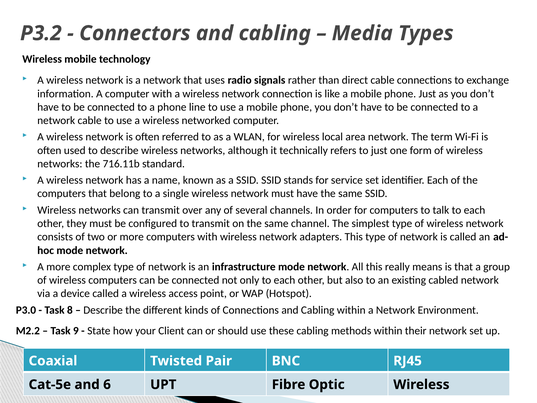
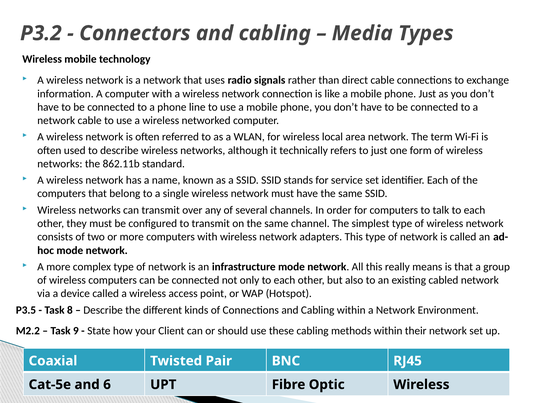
716.11b: 716.11b -> 862.11b
P3.0: P3.0 -> P3.5
